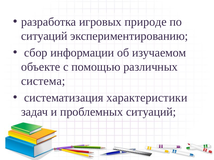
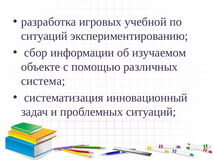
природе: природе -> учебной
характеристики: характеристики -> инновационный
